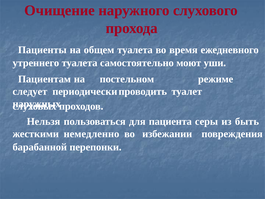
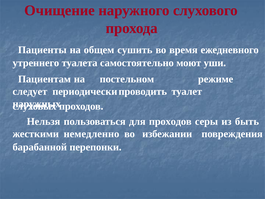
общем туалета: туалета -> сушить
для пациента: пациента -> проходов
